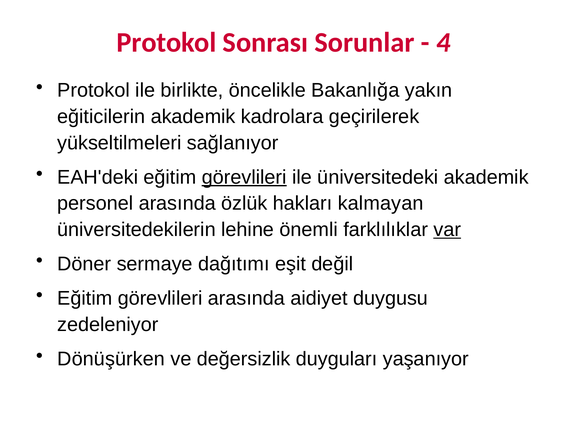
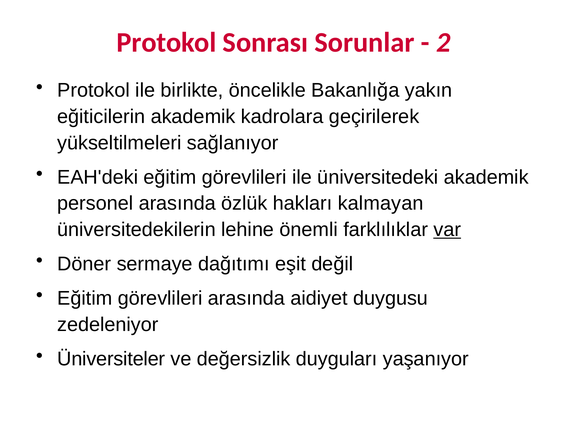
4: 4 -> 2
görevlileri at (244, 177) underline: present -> none
Dönüşürken: Dönüşürken -> Üniversiteler
